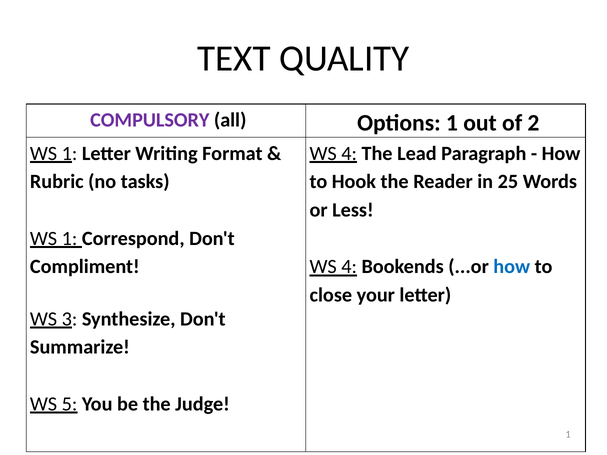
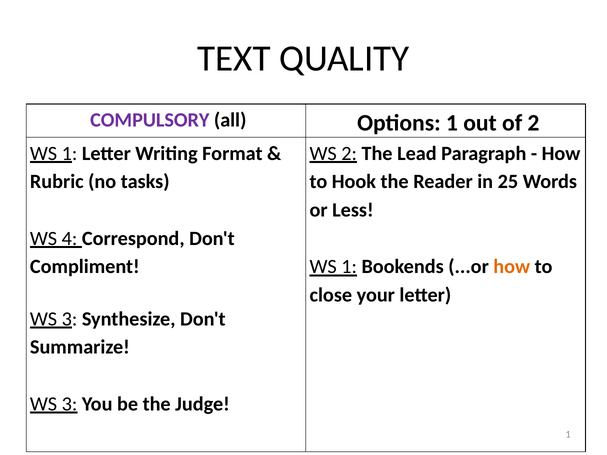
4 at (349, 153): 4 -> 2
1 at (70, 239): 1 -> 4
4 at (349, 267): 4 -> 1
how at (512, 267) colour: blue -> orange
5 at (70, 404): 5 -> 3
